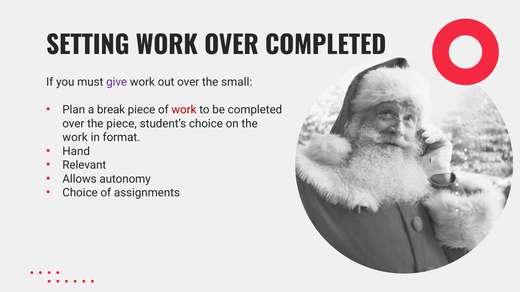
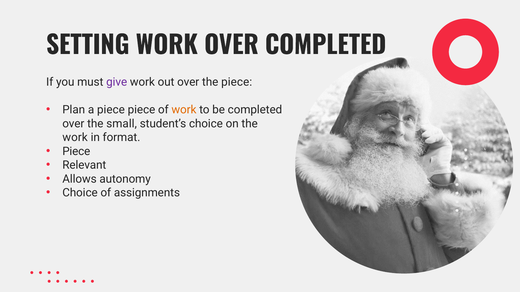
the small: small -> piece
a break: break -> piece
work at (184, 110) colour: red -> orange
the piece: piece -> small
Hand at (76, 152): Hand -> Piece
